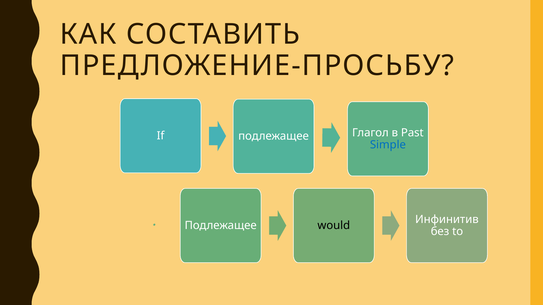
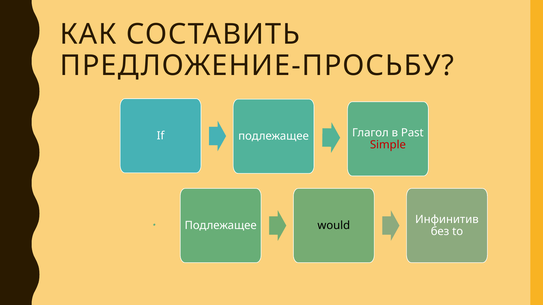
Simple colour: blue -> red
